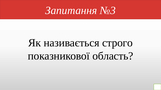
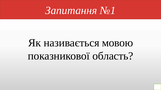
№3: №3 -> №1
строго: строго -> мовою
